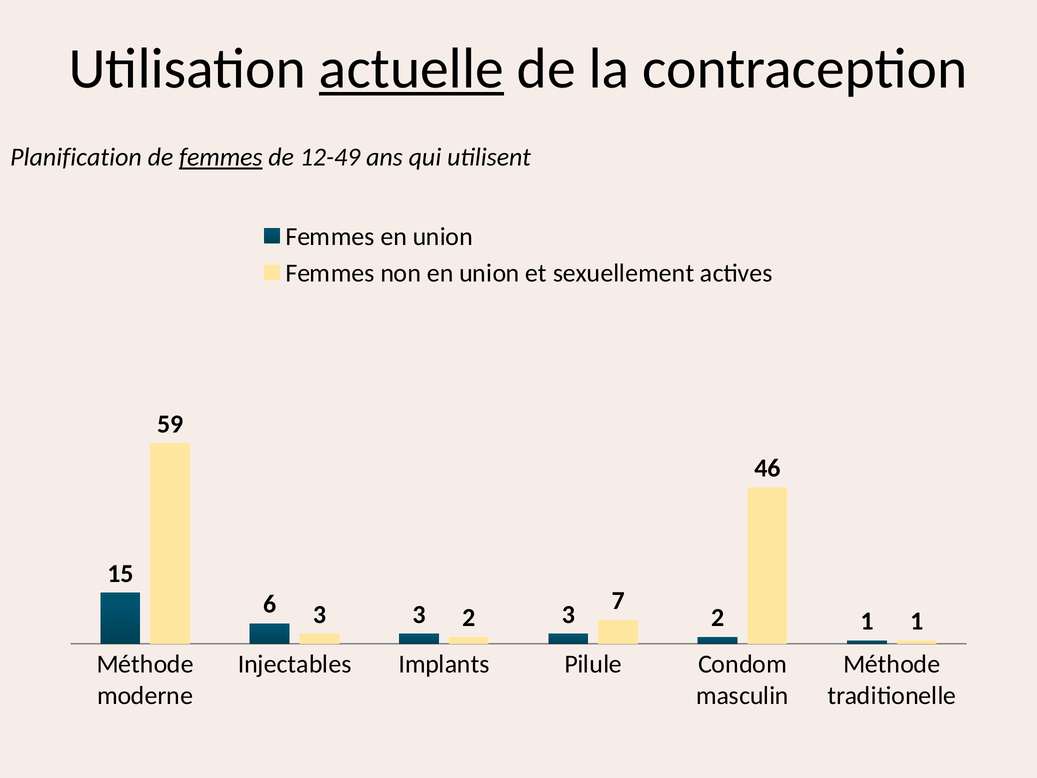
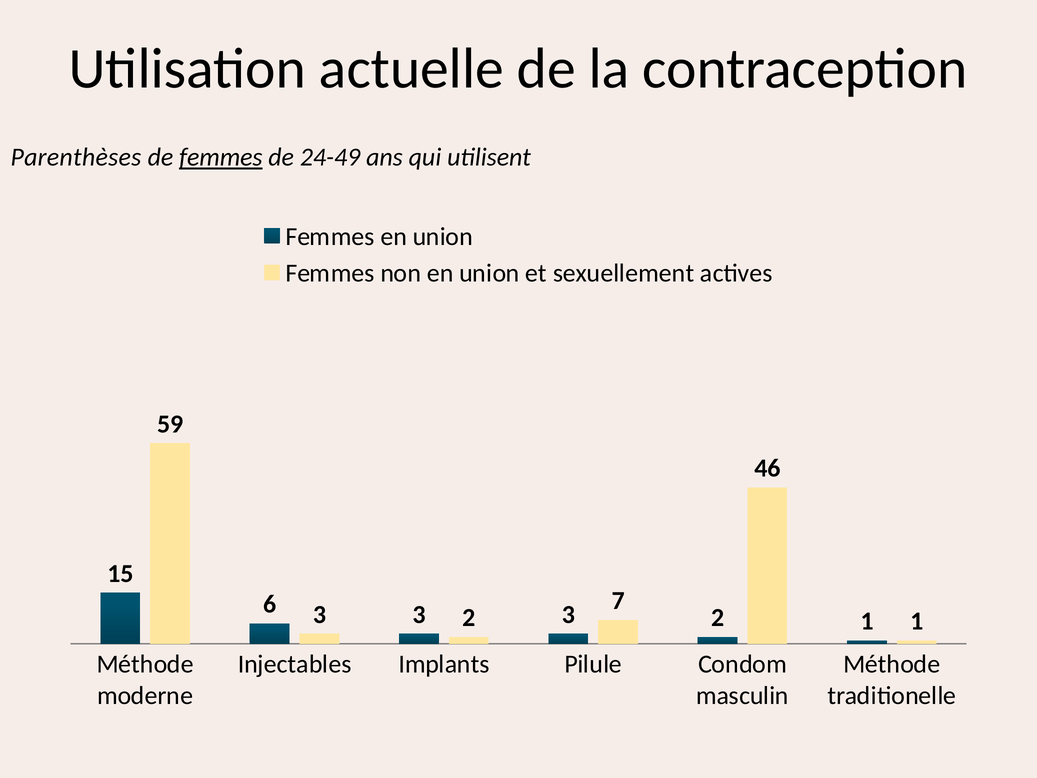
actuelle underline: present -> none
Planification: Planification -> Parenthèses
12-49: 12-49 -> 24-49
